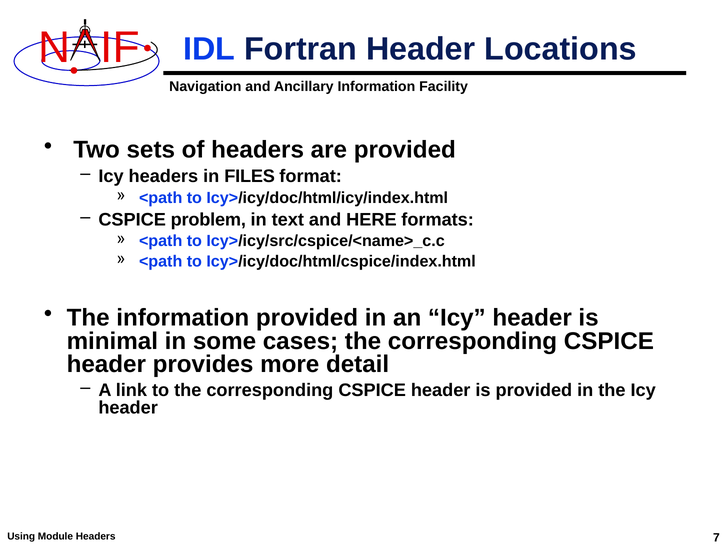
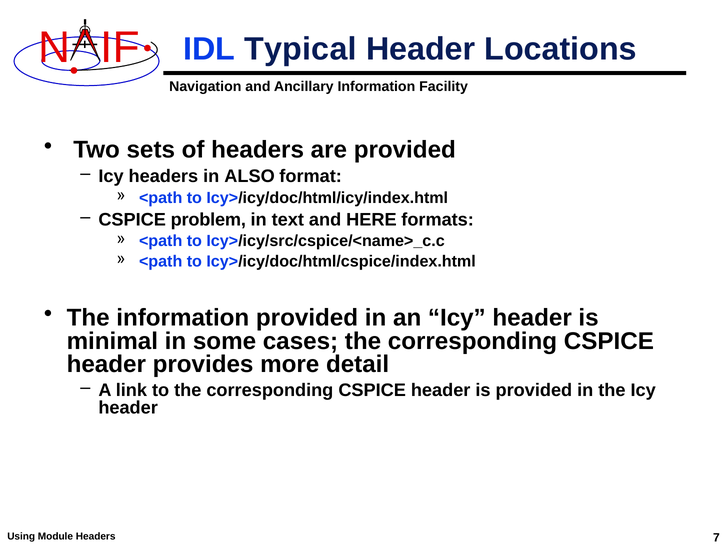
Fortran: Fortran -> Typical
FILES: FILES -> ALSO
